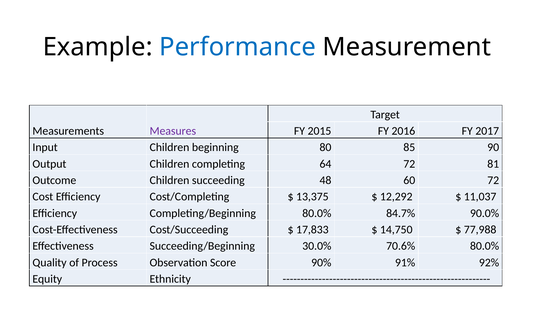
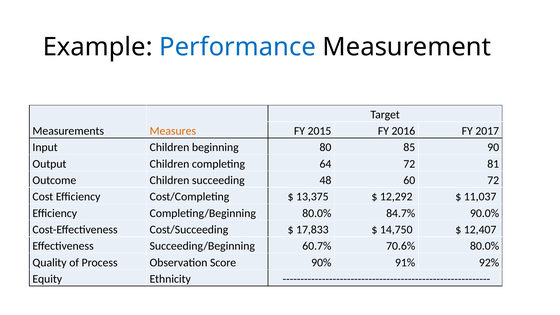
Measures colour: purple -> orange
77,988: 77,988 -> 12,407
30.0%: 30.0% -> 60.7%
